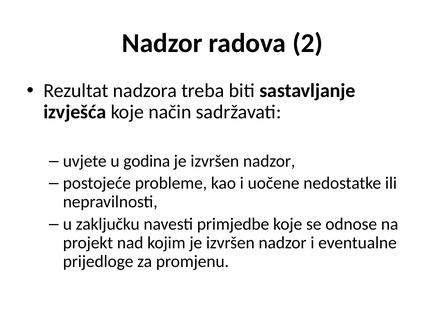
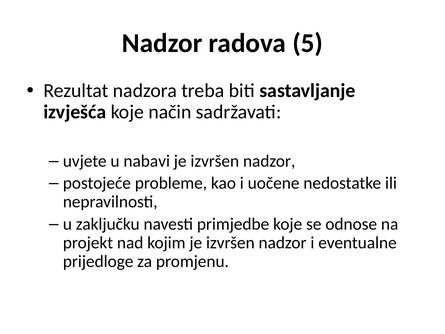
2: 2 -> 5
godina: godina -> nabavi
